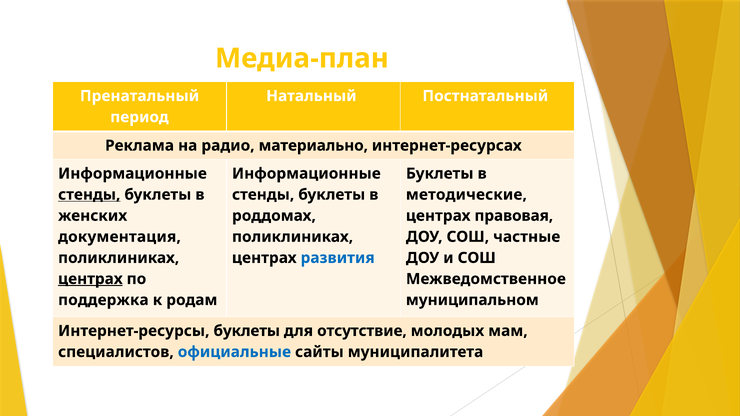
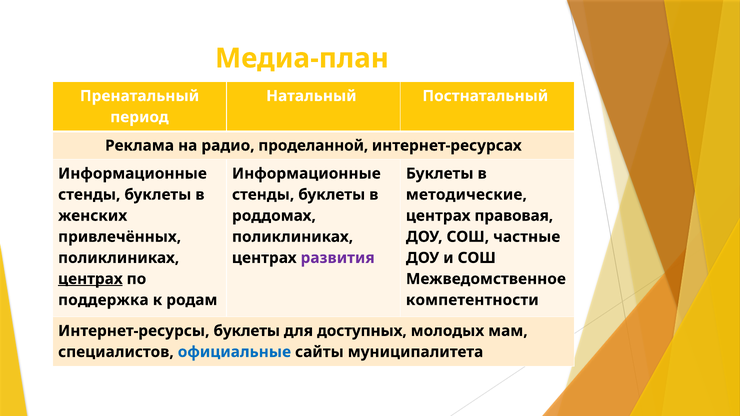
материально: материально -> проделанной
стенды at (89, 195) underline: present -> none
документация: документация -> привлечённых
развития colour: blue -> purple
муниципальном: муниципальном -> компетентности
отсутствие: отсутствие -> доступных
